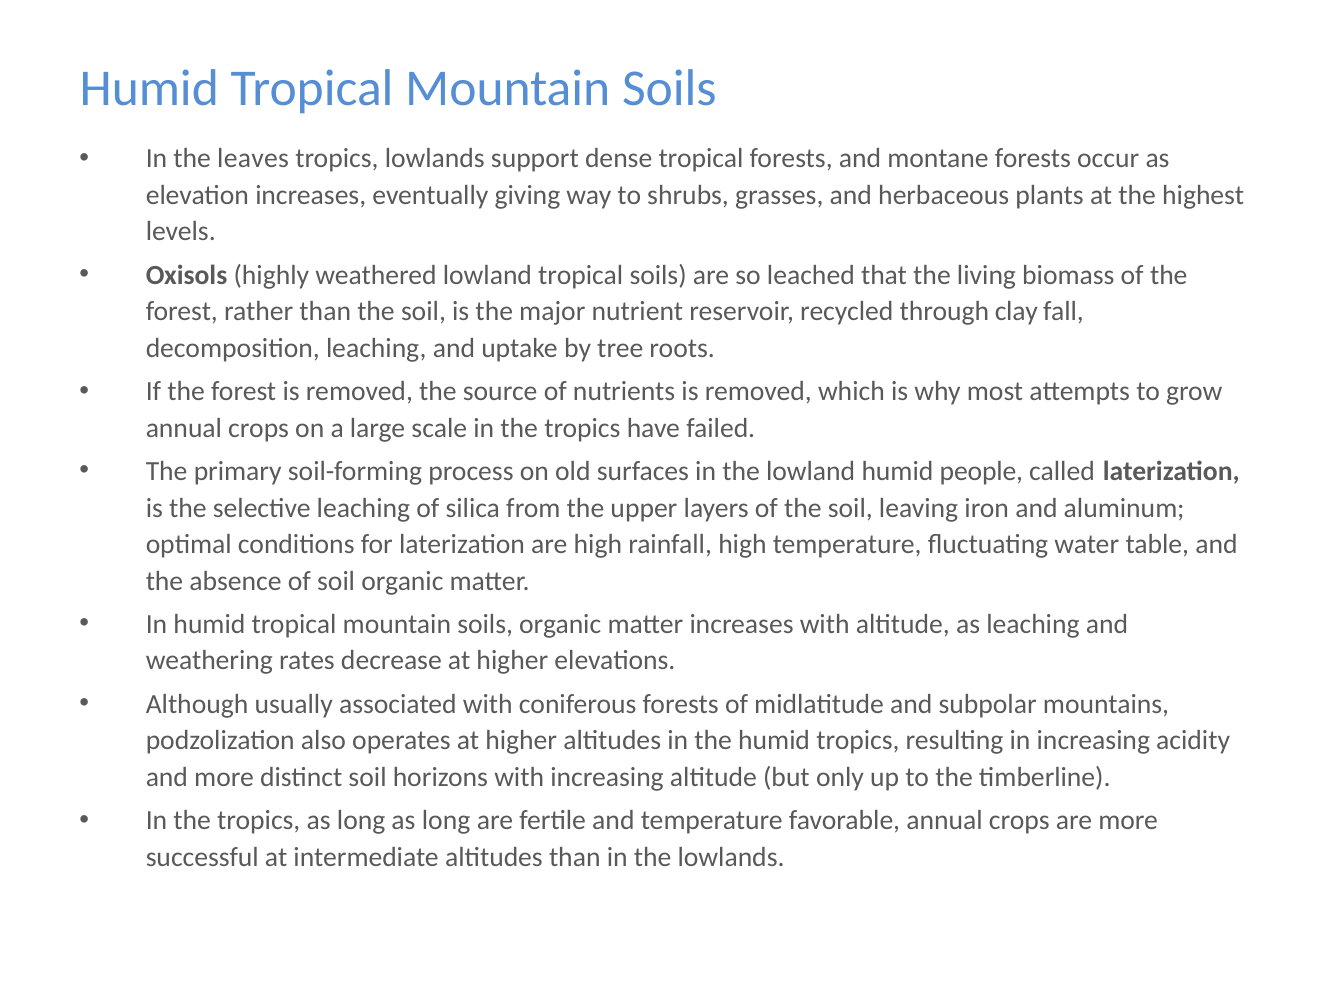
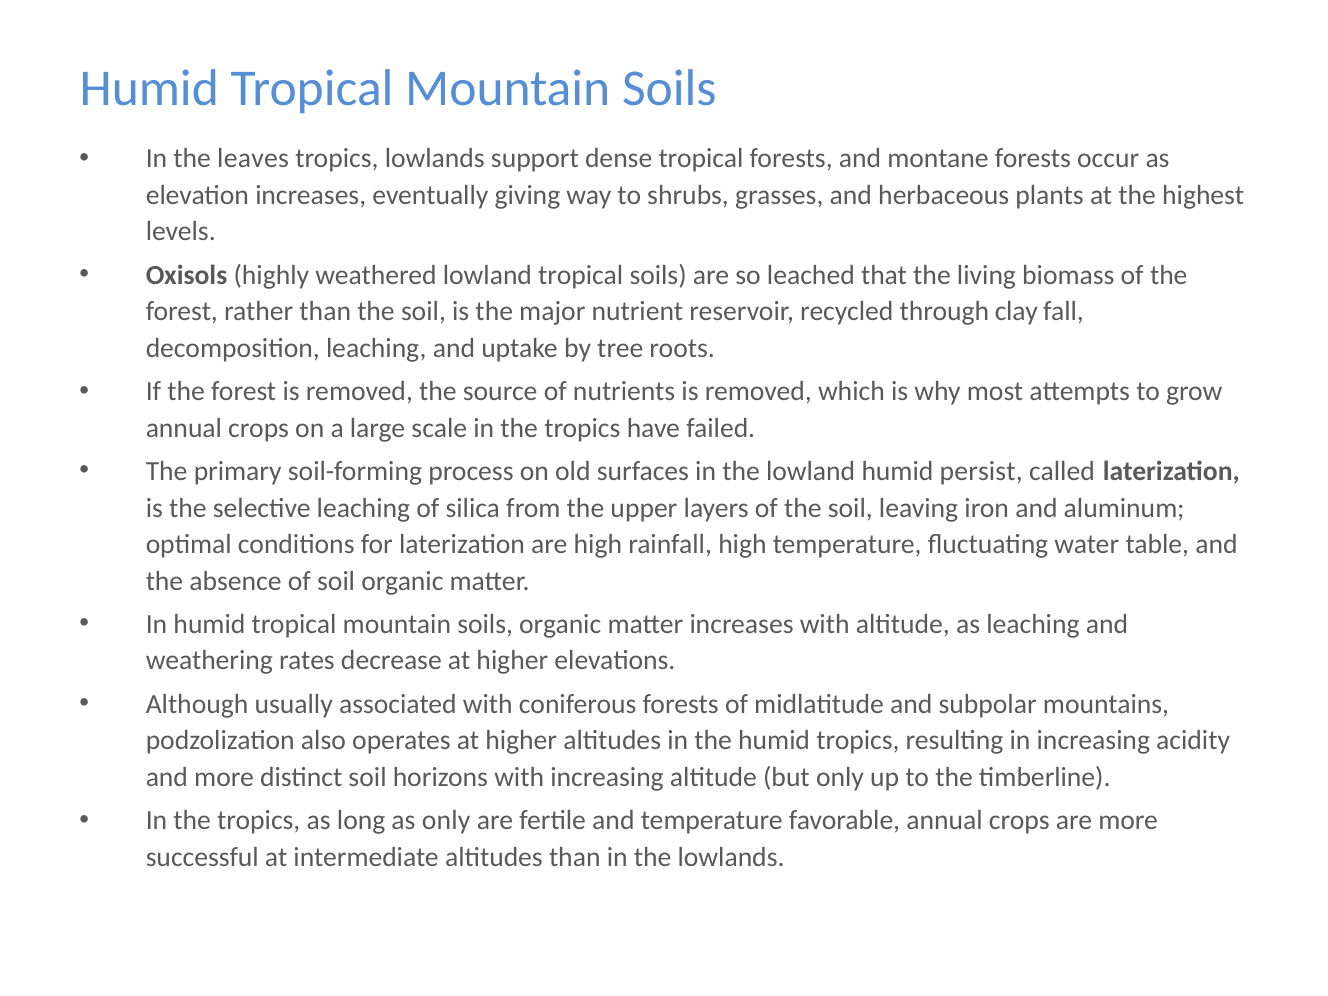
people: people -> persist
long as long: long -> only
